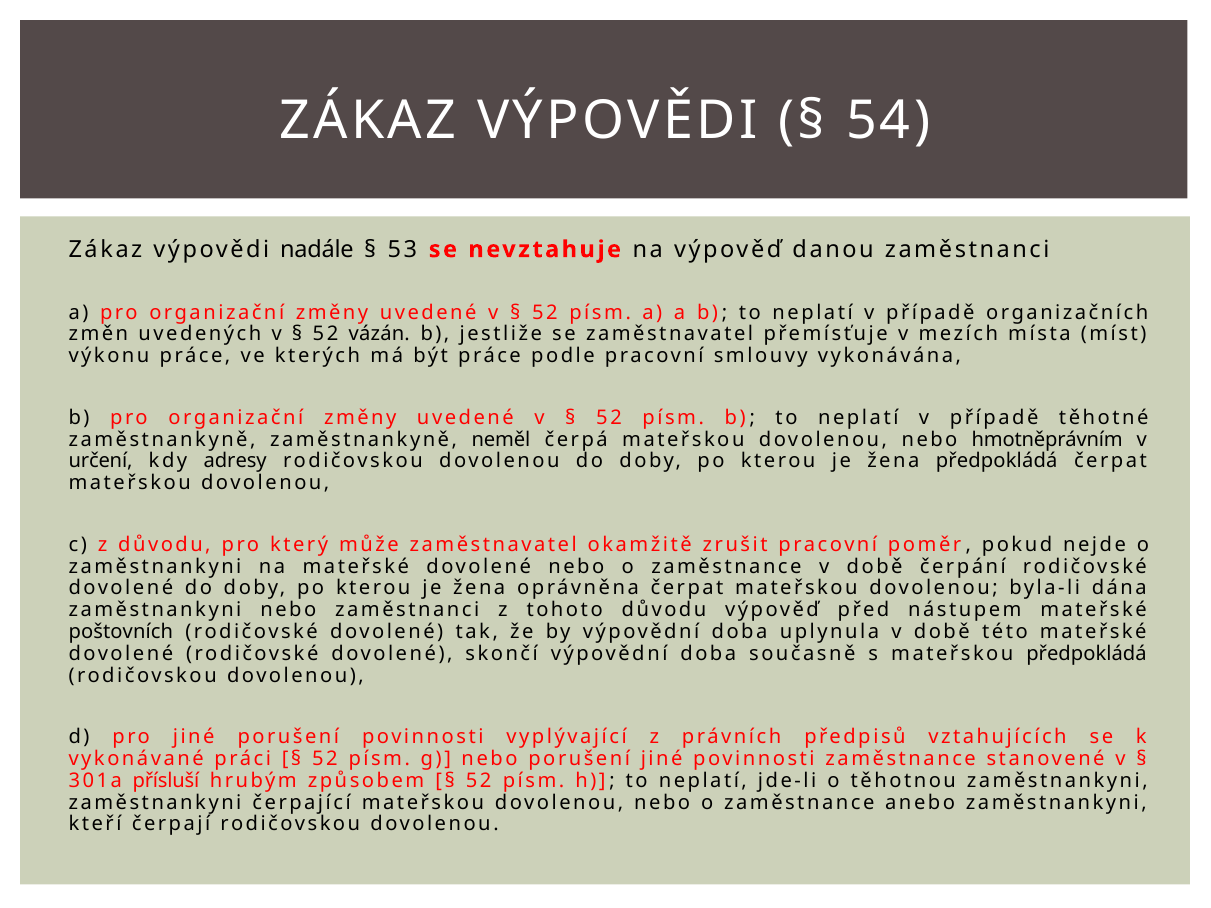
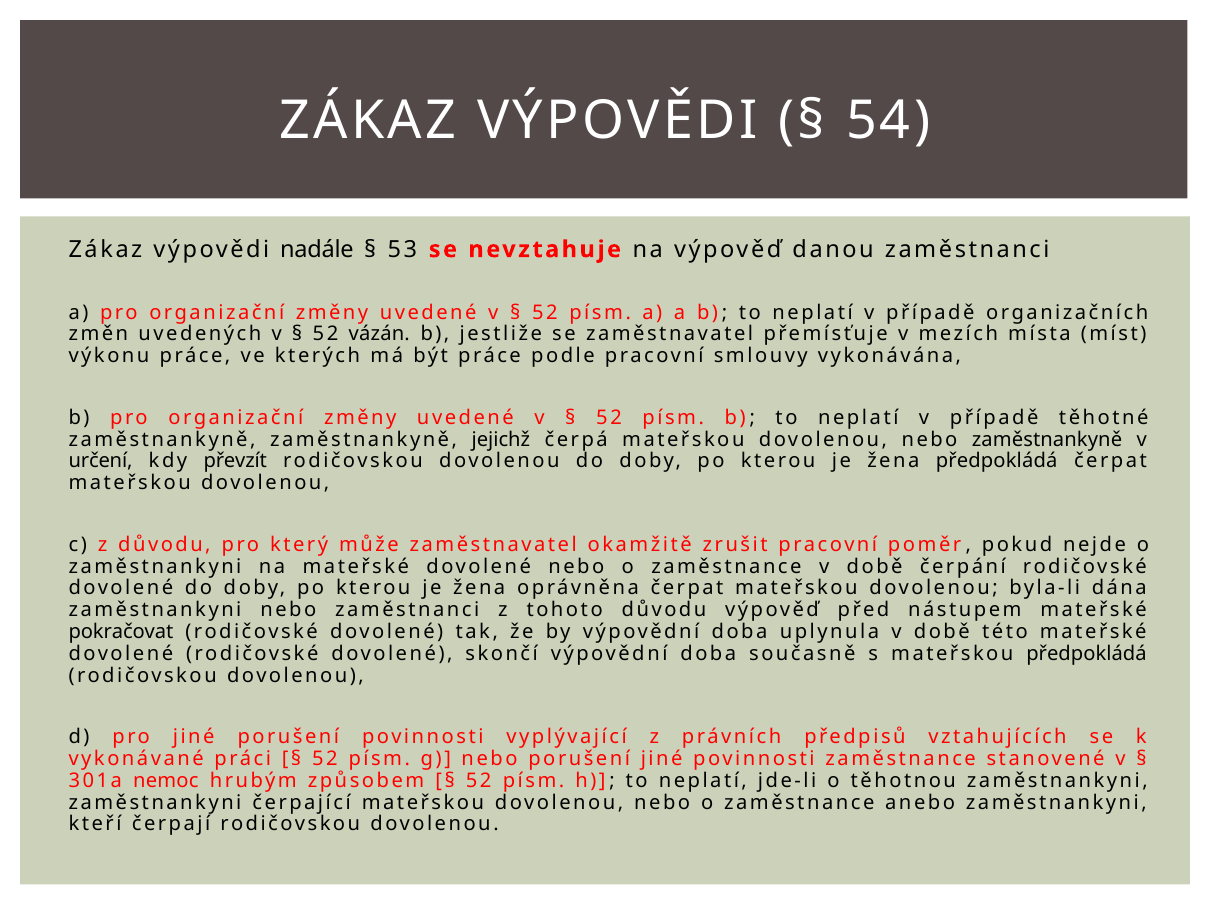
neměl: neměl -> jejichž
nebo hmotněprávním: hmotněprávním -> zaměstnankyně
adresy: adresy -> převzít
poštovních: poštovních -> pokračovat
přísluší: přísluší -> nemoc
